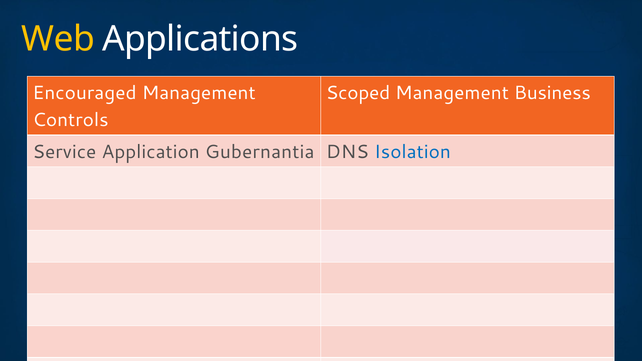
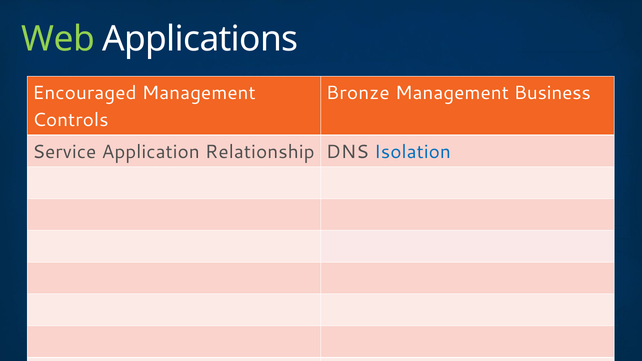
Web colour: yellow -> light green
Scoped: Scoped -> Bronze
Gubernantia: Gubernantia -> Relationship
